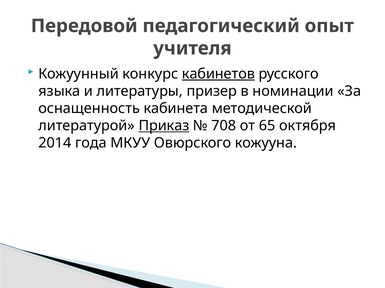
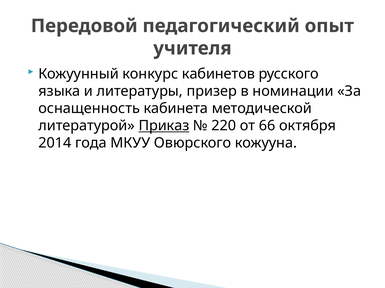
кабинетов underline: present -> none
708: 708 -> 220
65: 65 -> 66
